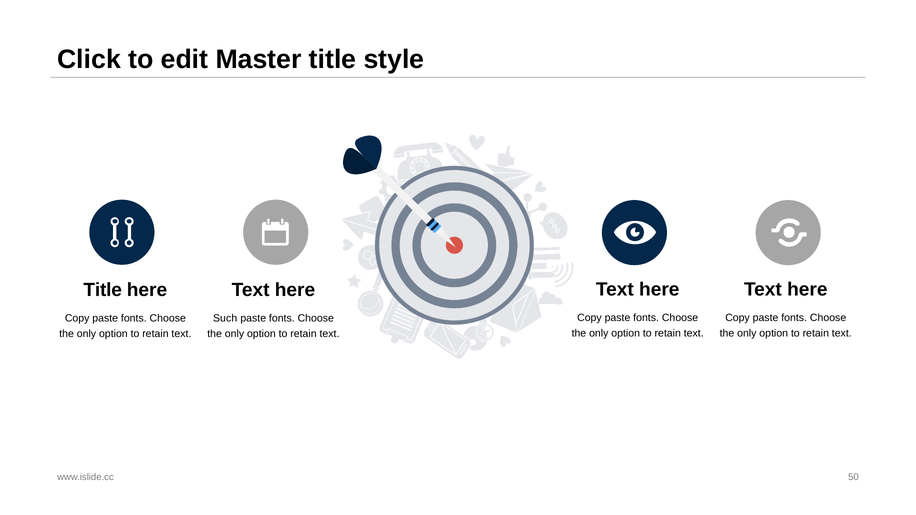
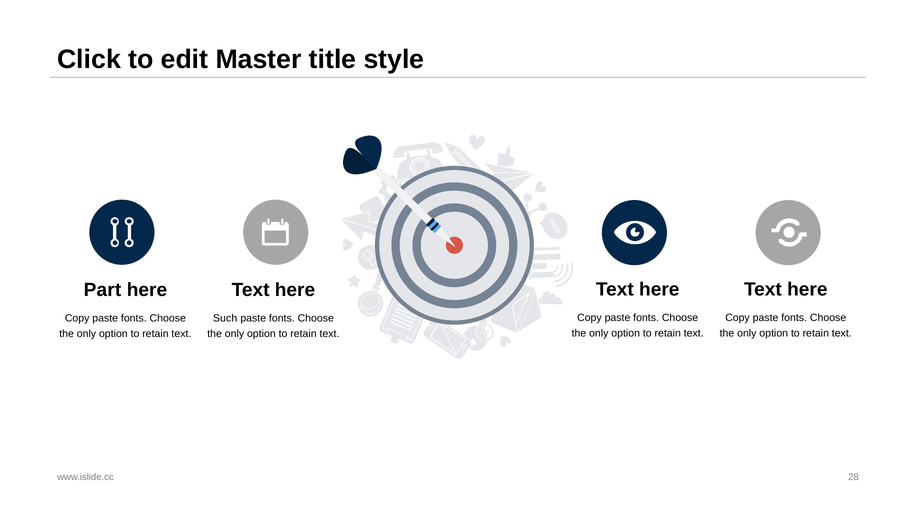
Title at (103, 290): Title -> Part
50: 50 -> 28
